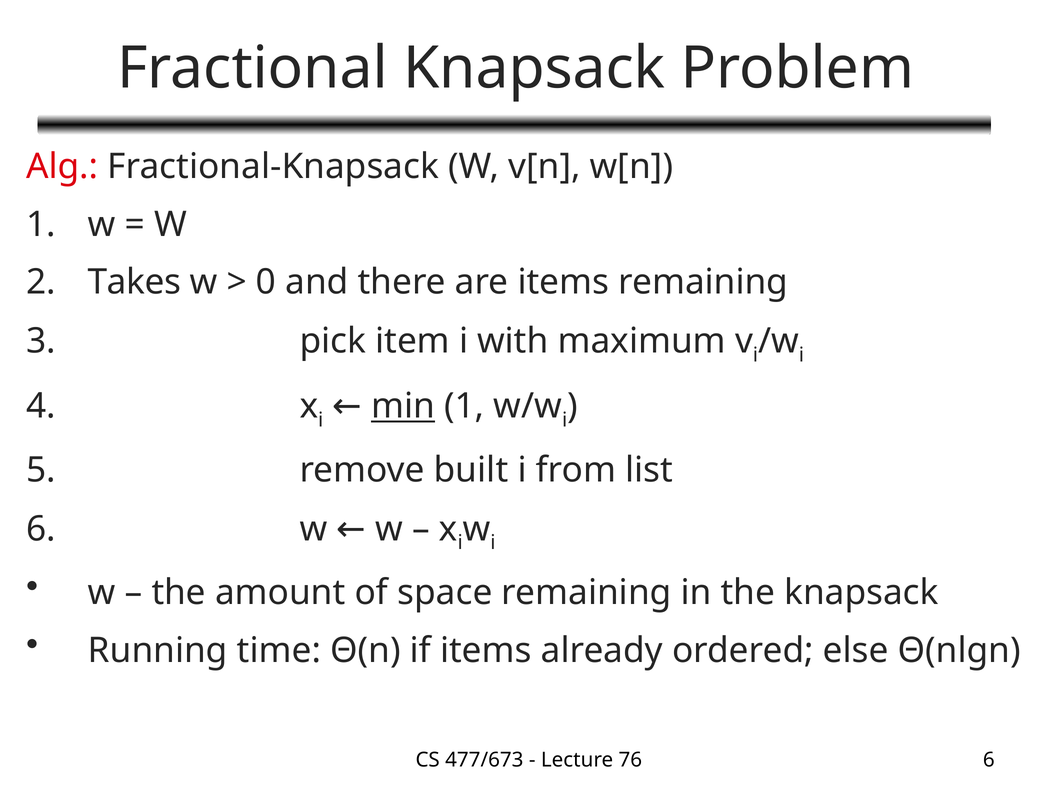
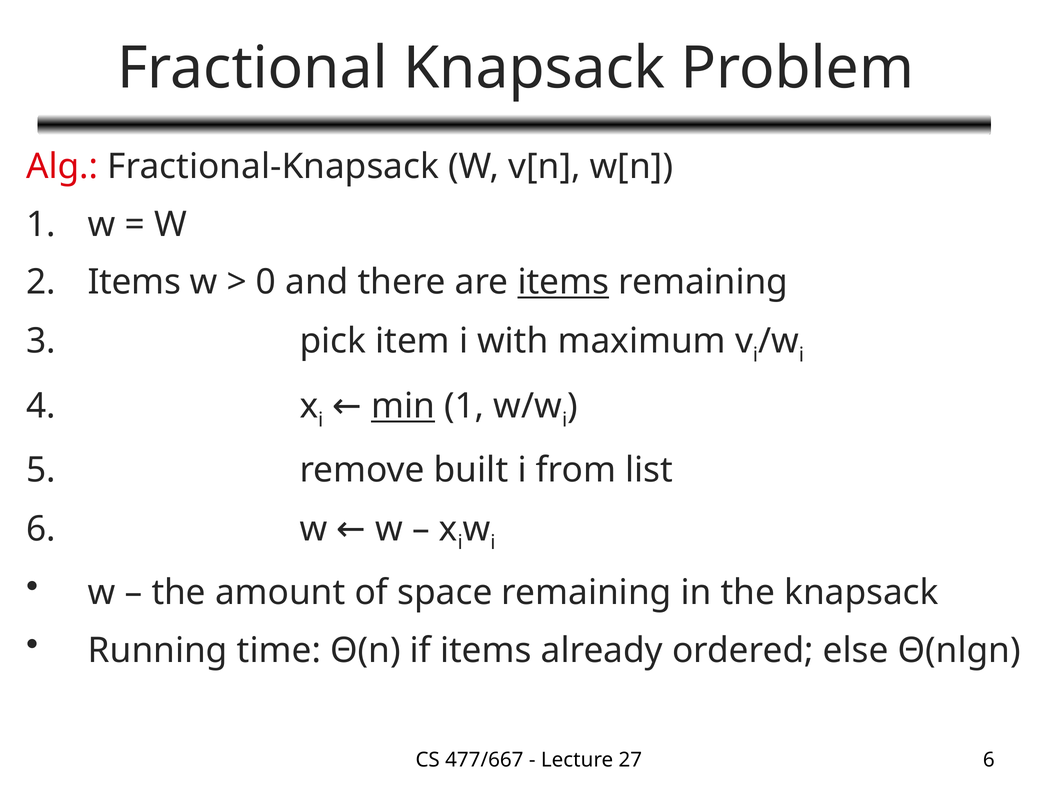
Takes at (134, 282): Takes -> Items
items at (563, 282) underline: none -> present
477/673: 477/673 -> 477/667
76: 76 -> 27
